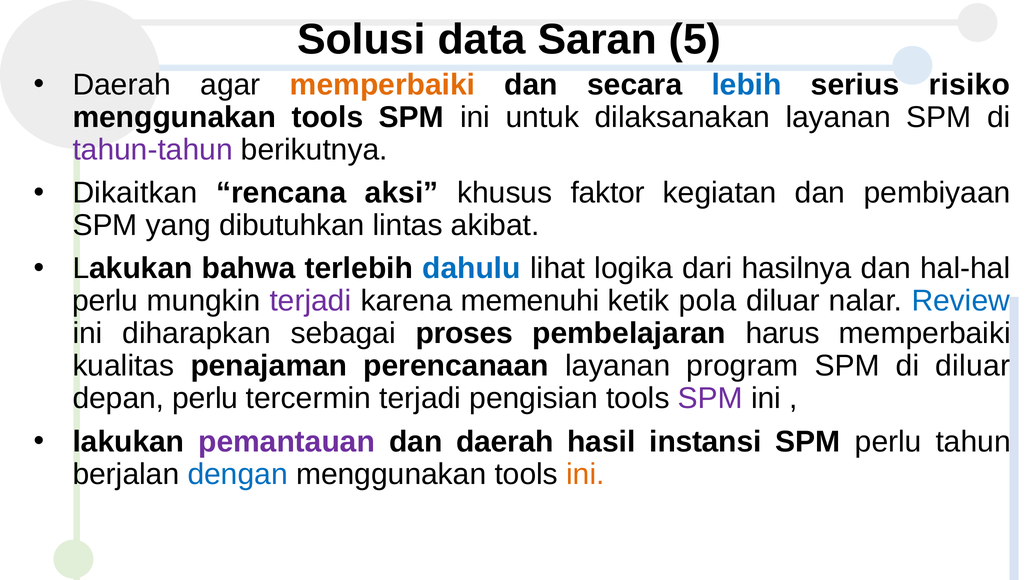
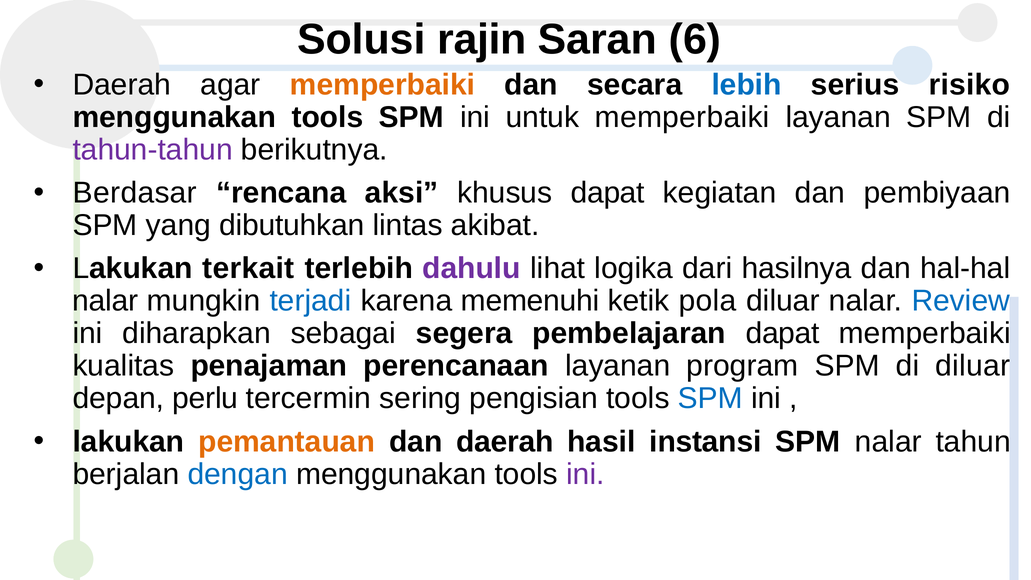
data: data -> rajin
5: 5 -> 6
untuk dilaksanakan: dilaksanakan -> memperbaiki
Dikaitkan: Dikaitkan -> Berdasar
khusus faktor: faktor -> dapat
bahwa: bahwa -> terkait
dahulu colour: blue -> purple
perlu at (105, 301): perlu -> nalar
terjadi at (310, 301) colour: purple -> blue
proses: proses -> segera
pembelajaran harus: harus -> dapat
tercermin terjadi: terjadi -> sering
SPM at (710, 398) colour: purple -> blue
pemantauan colour: purple -> orange
SPM perlu: perlu -> nalar
ini at (585, 474) colour: orange -> purple
